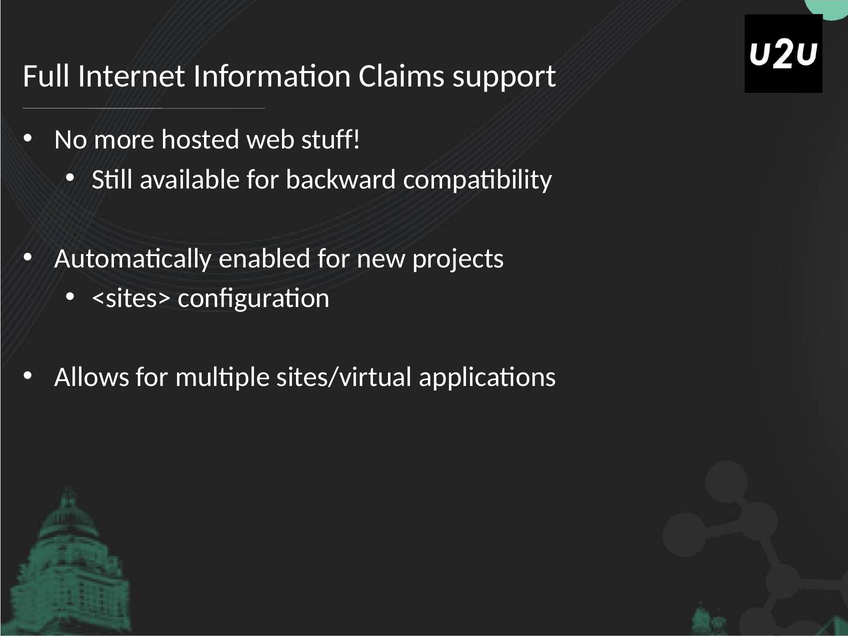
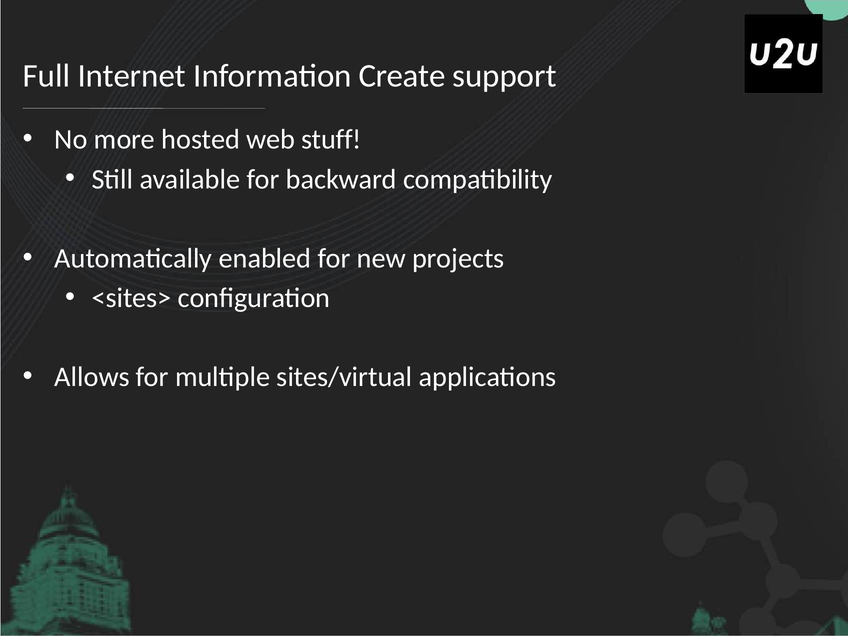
Claims: Claims -> Create
